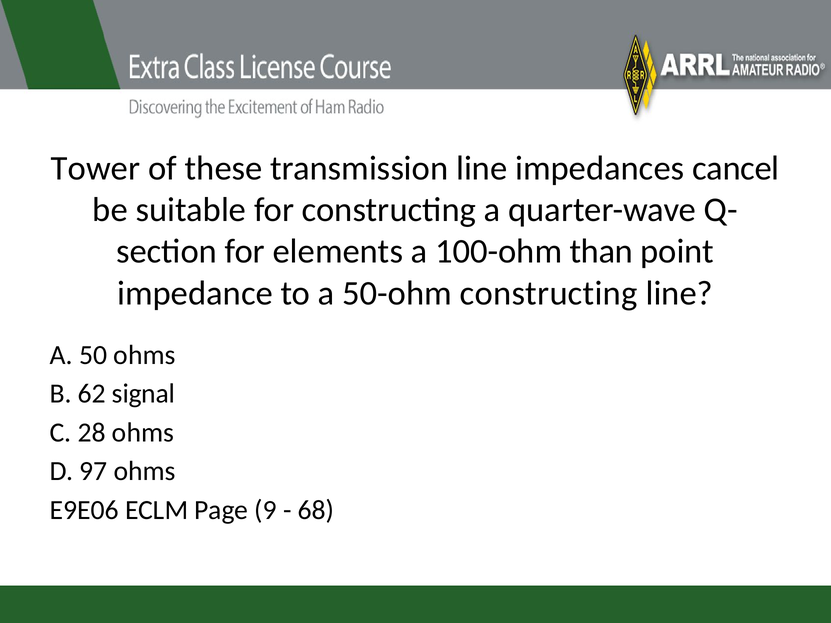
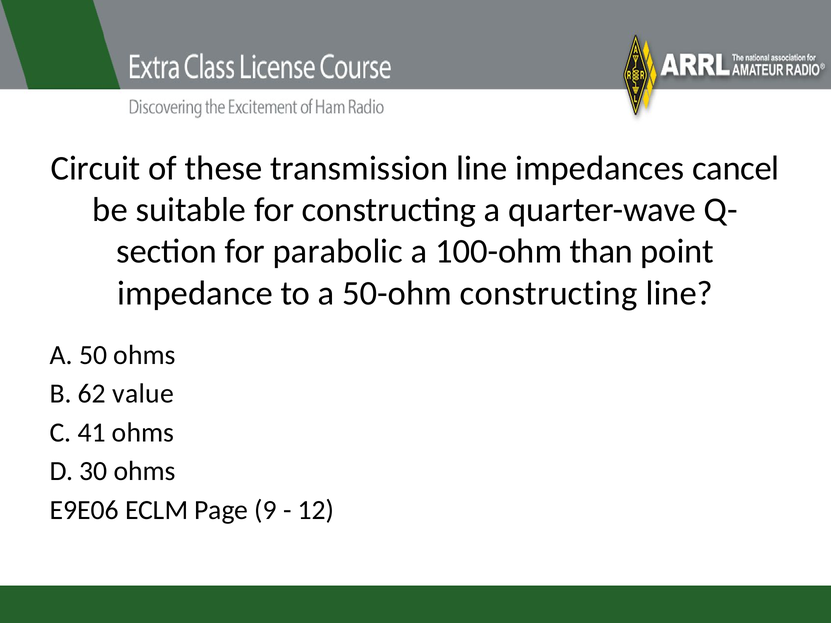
Tower: Tower -> Circuit
elements: elements -> parabolic
signal: signal -> value
28: 28 -> 41
97: 97 -> 30
68: 68 -> 12
